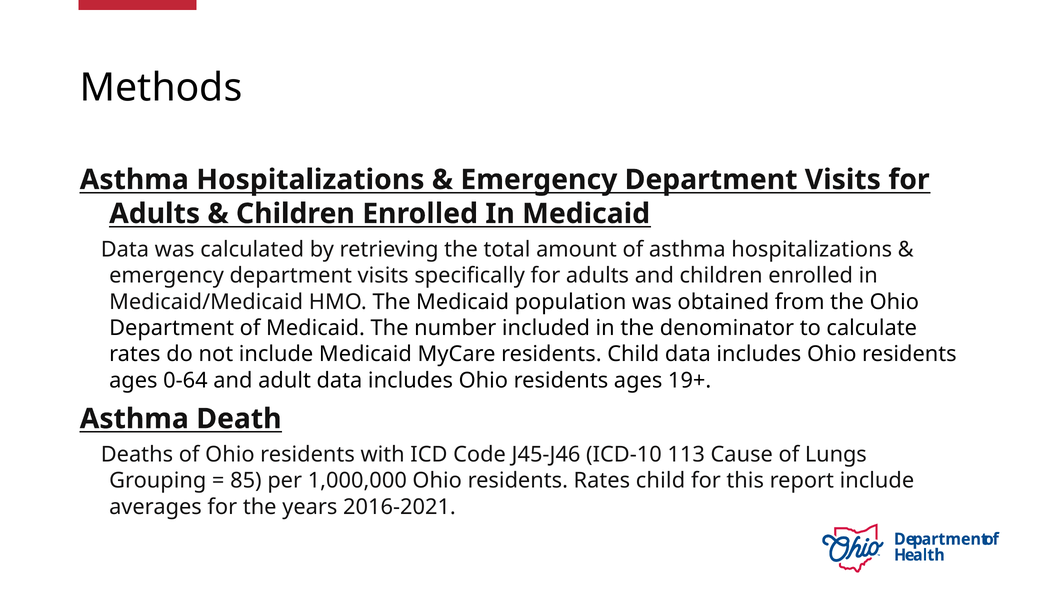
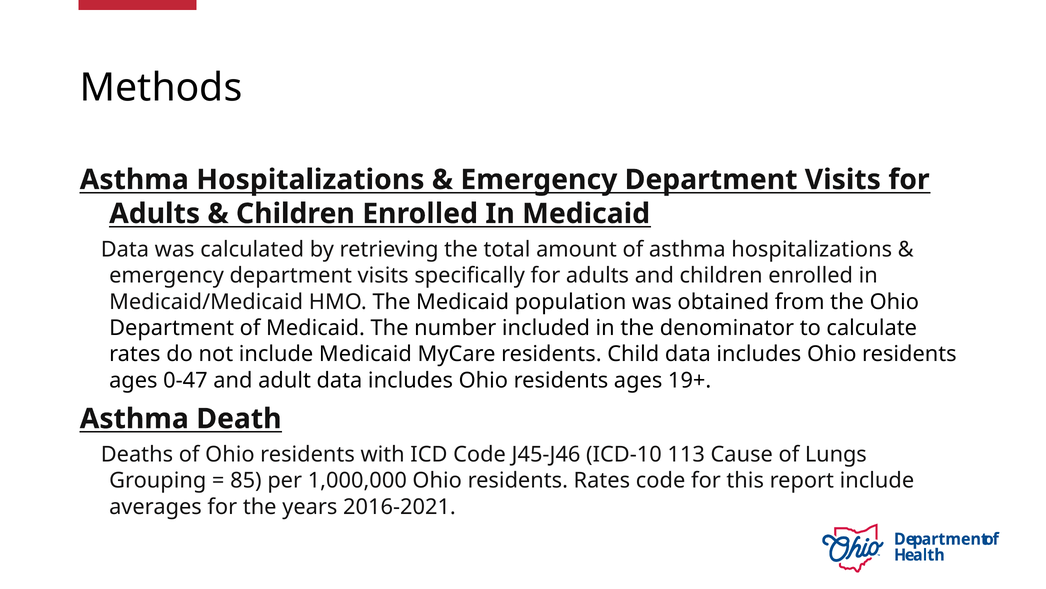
0-64: 0-64 -> 0-47
Rates child: child -> code
